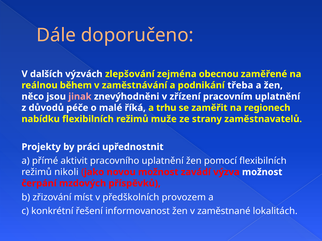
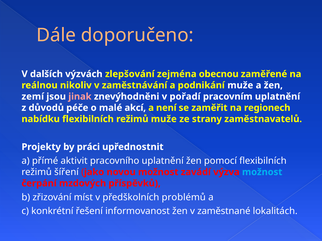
během: během -> nikoliv
podnikání třeba: třeba -> muže
něco: něco -> zemí
zřízení: zřízení -> pořadí
říká: říká -> akcí
trhu: trhu -> není
nikoli: nikoli -> šíření
možnost at (262, 172) colour: white -> light blue
provozem: provozem -> problémů
